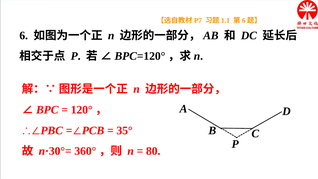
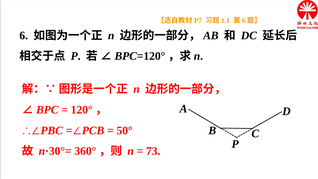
35°: 35° -> 50°
80: 80 -> 73
